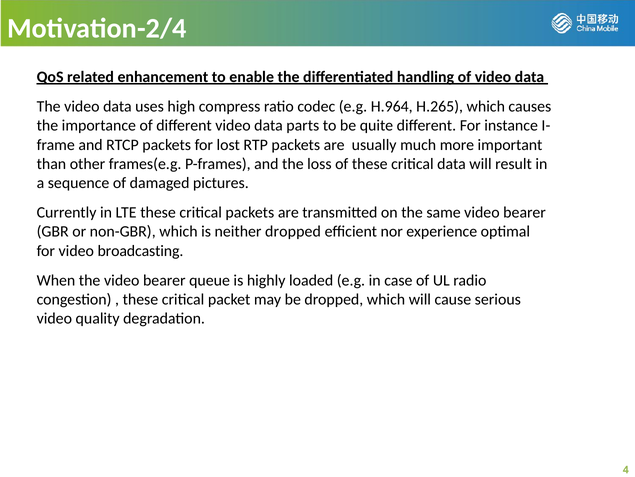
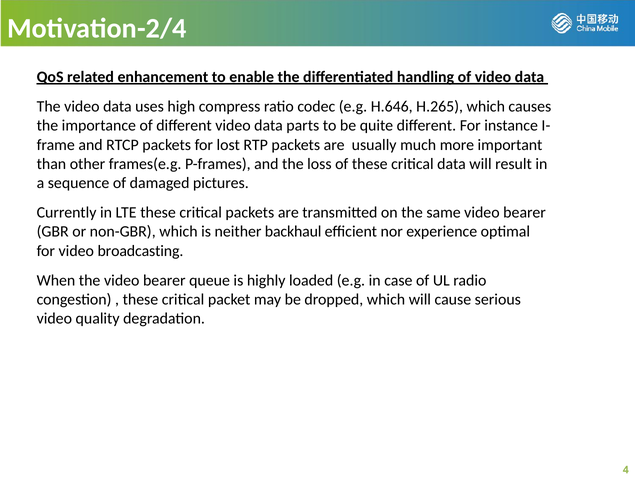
H.964: H.964 -> H.646
neither dropped: dropped -> backhaul
